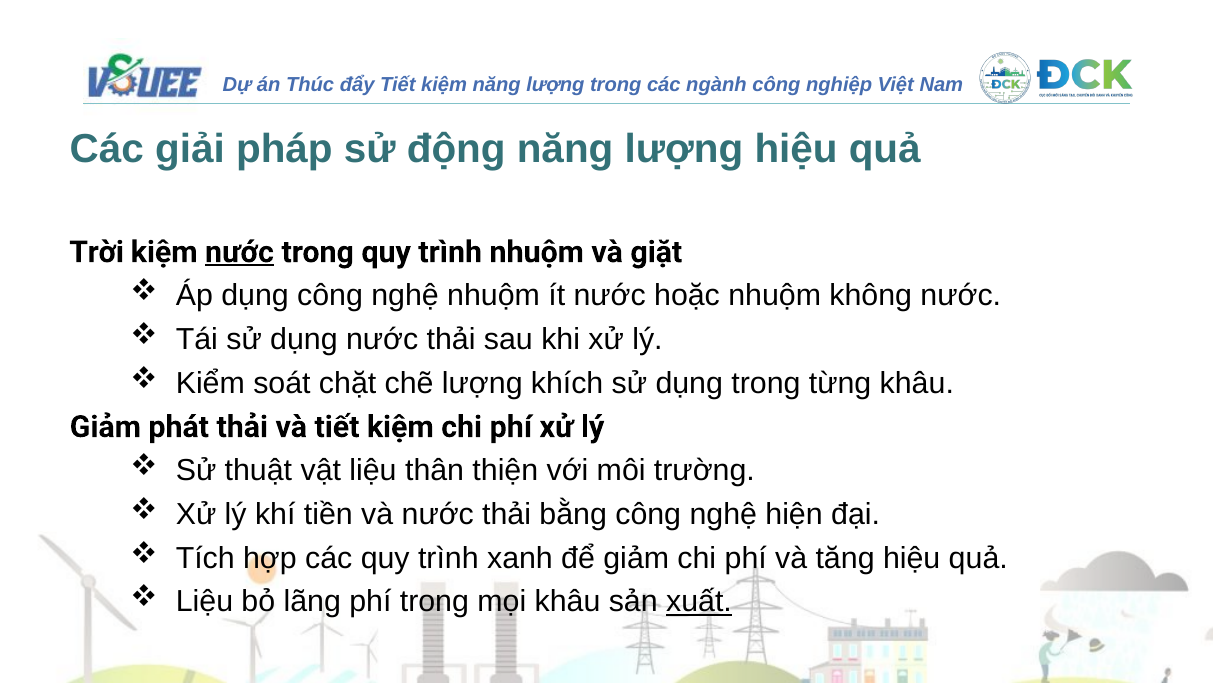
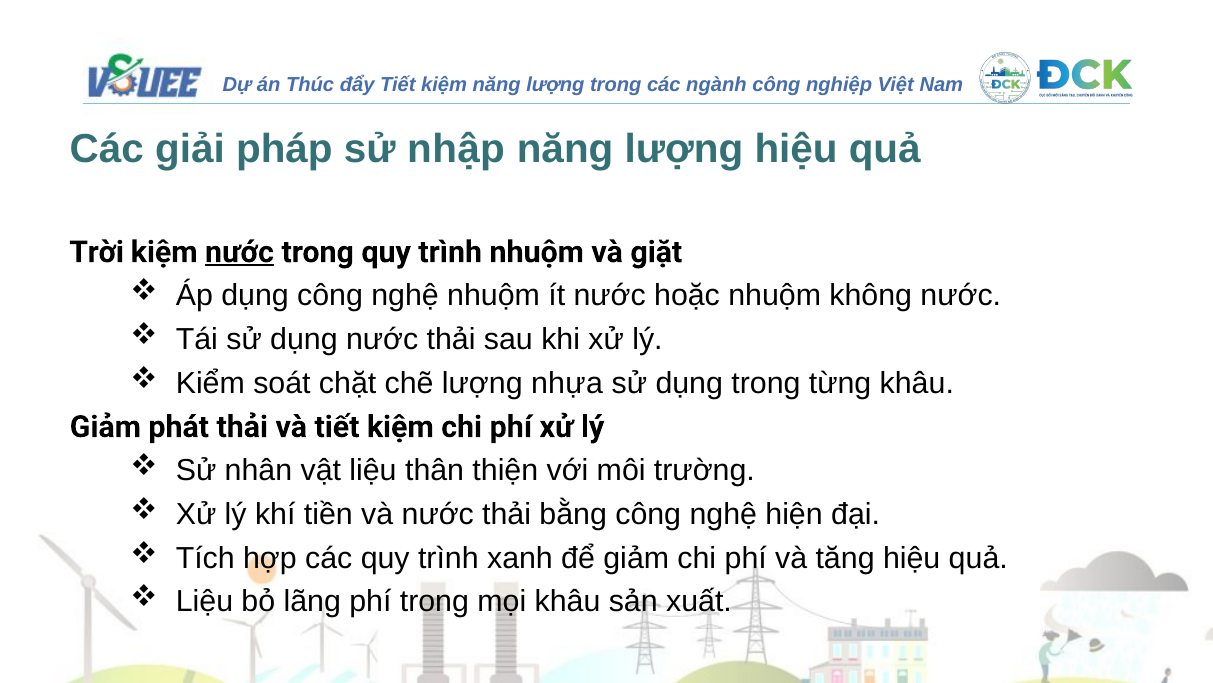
động: động -> nhập
khích: khích -> nhựa
thuật: thuật -> nhân
xuất underline: present -> none
